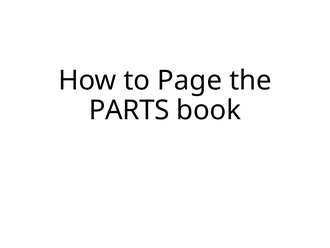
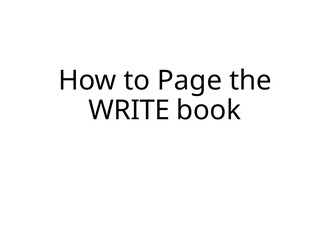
PARTS: PARTS -> WRITE
